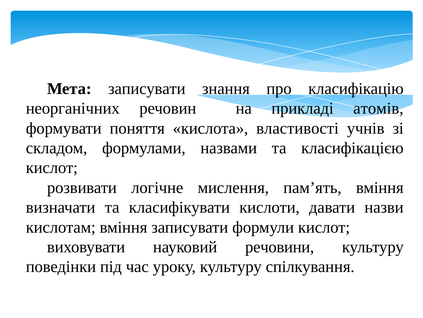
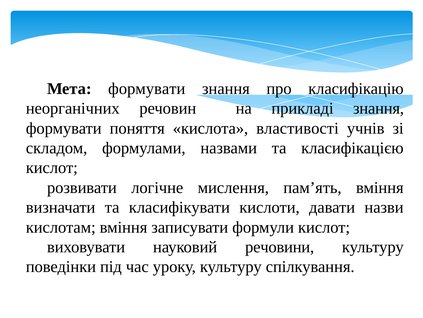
Мета записувати: записувати -> формувати
прикладі атомів: атомів -> знання
